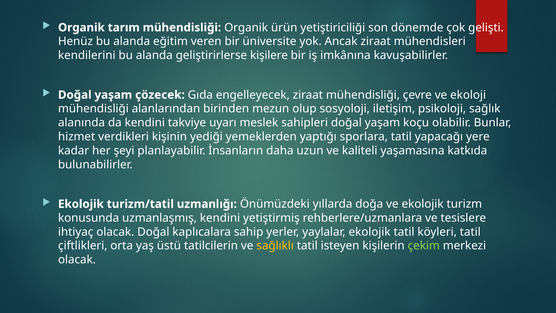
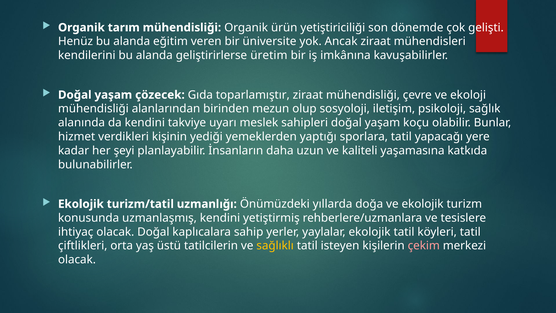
kişilere: kişilere -> üretim
engelleyecek: engelleyecek -> toparlamıştır
çekim colour: light green -> pink
